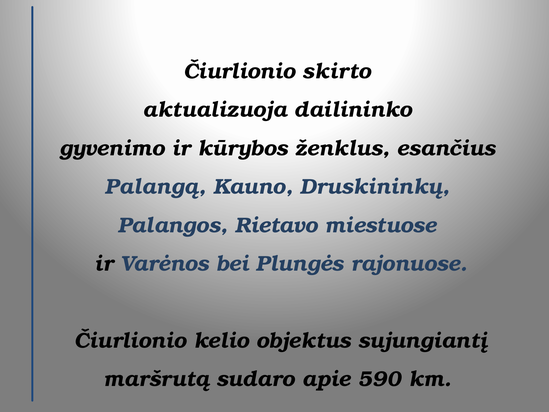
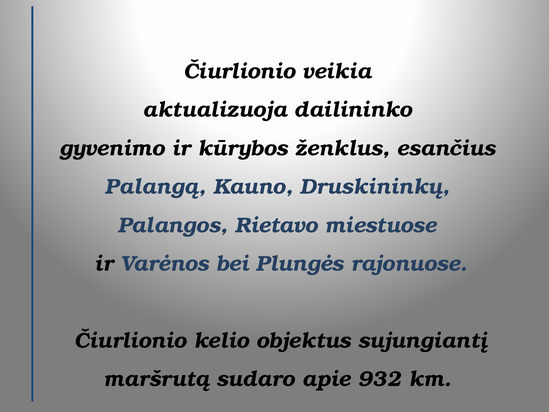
skirto: skirto -> veikia
590: 590 -> 932
